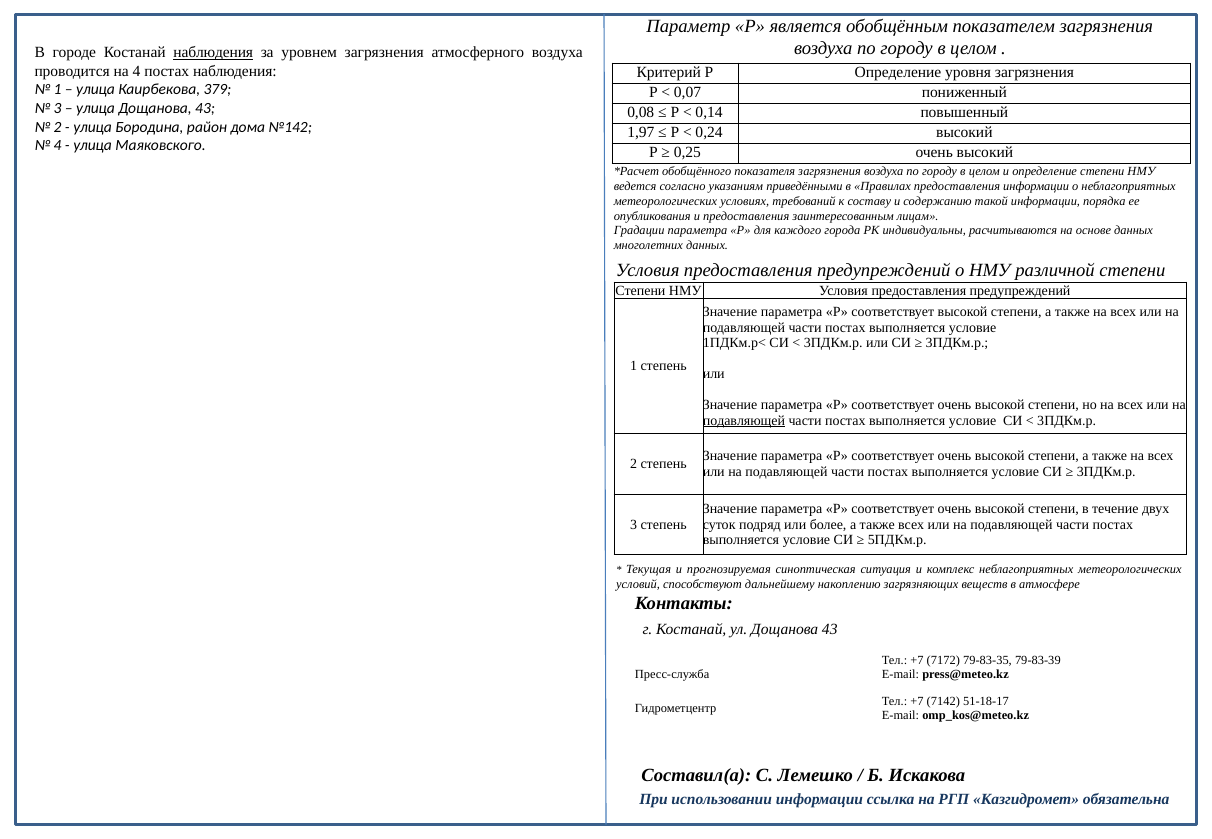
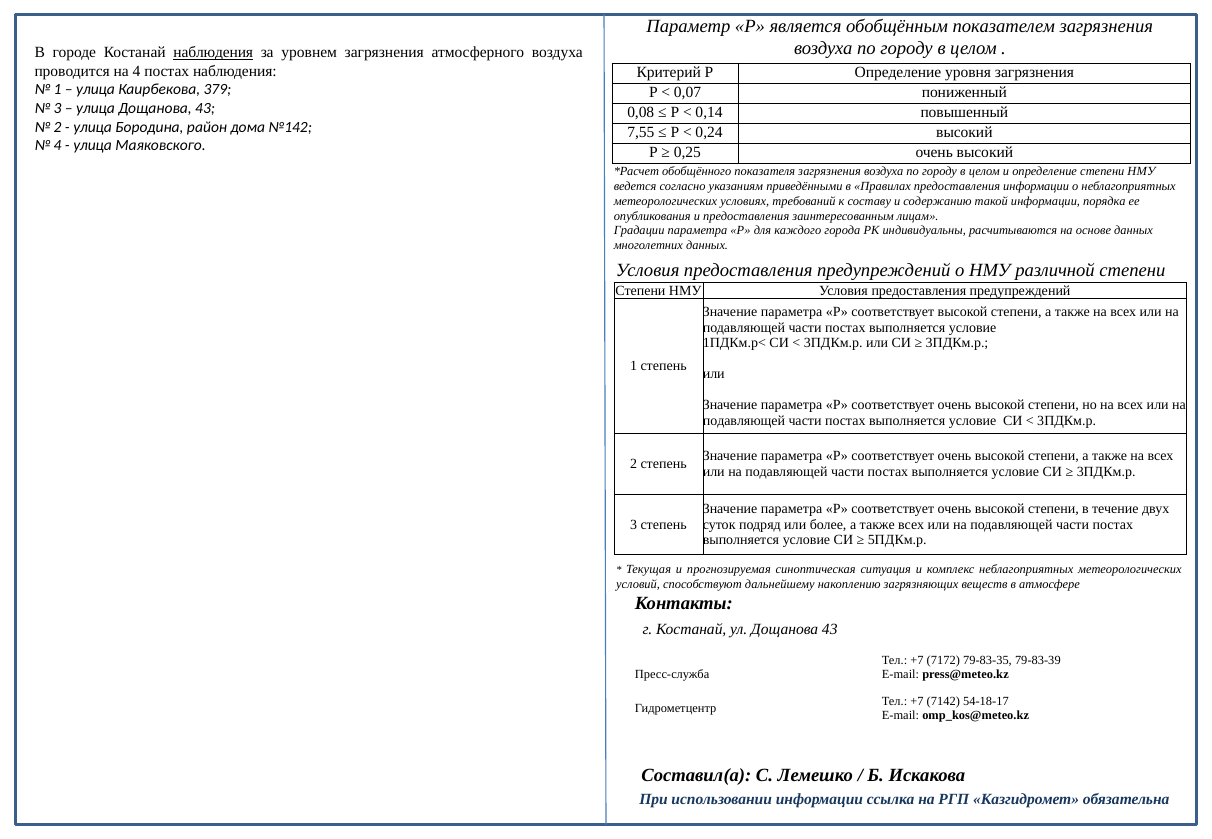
1,97: 1,97 -> 7,55
подавляющей at (744, 420) underline: present -> none
51-18-17: 51-18-17 -> 54-18-17
